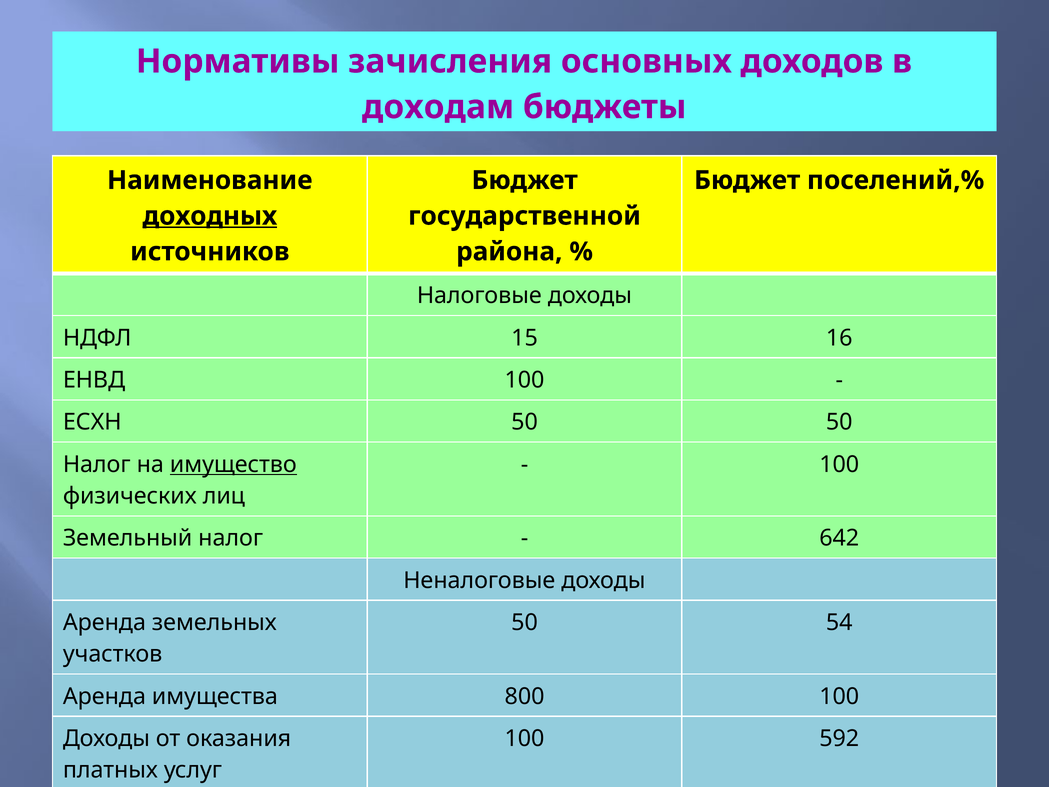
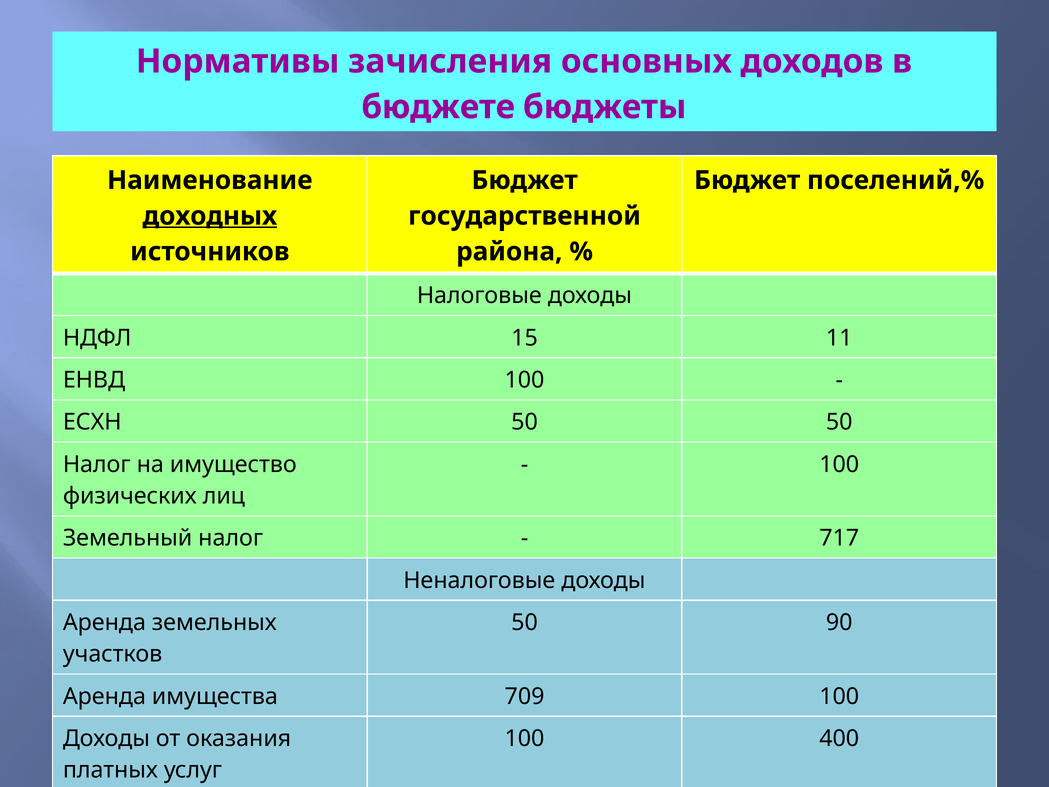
доходам: доходам -> бюджете
16: 16 -> 11
имущество underline: present -> none
642: 642 -> 717
54: 54 -> 90
800: 800 -> 709
592: 592 -> 400
